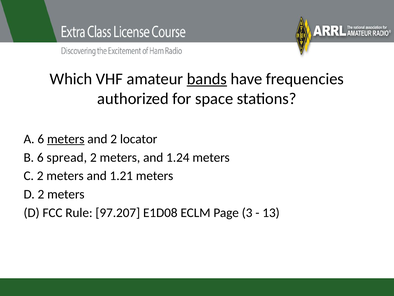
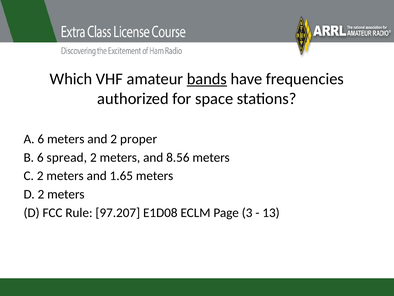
meters at (66, 139) underline: present -> none
locator: locator -> proper
1.24: 1.24 -> 8.56
1.21: 1.21 -> 1.65
